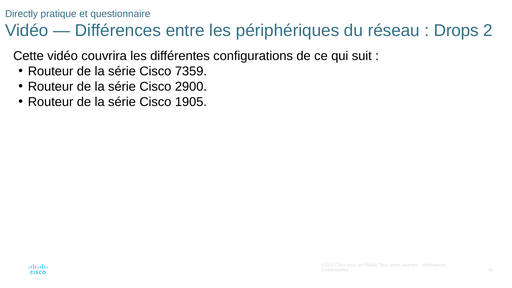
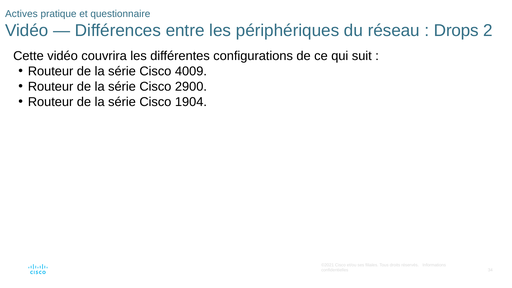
Directly: Directly -> Actives
7359: 7359 -> 4009
1905: 1905 -> 1904
